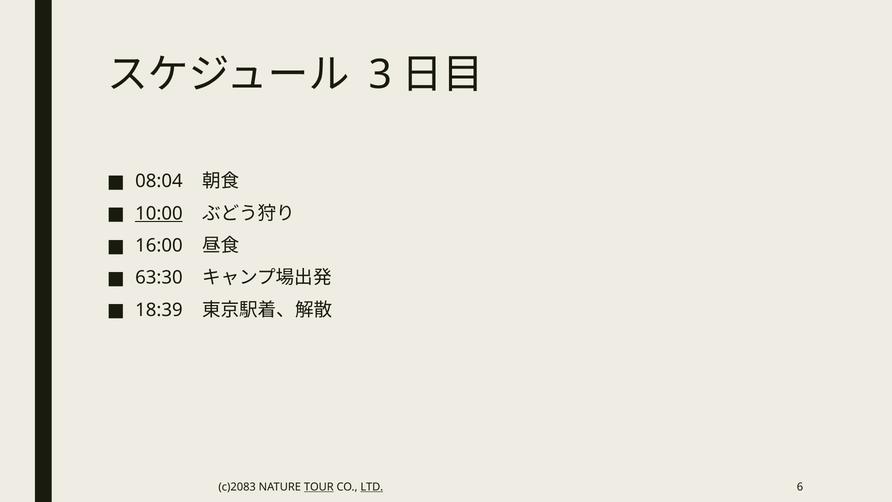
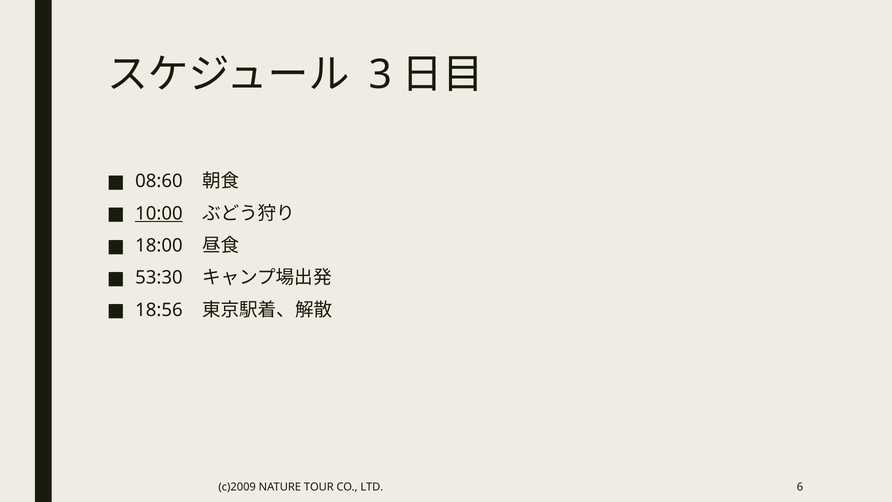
08:04: 08:04 -> 08:60
16:00: 16:00 -> 18:00
63:30: 63:30 -> 53:30
18:39: 18:39 -> 18:56
c)2083: c)2083 -> c)2009
TOUR underline: present -> none
LTD underline: present -> none
